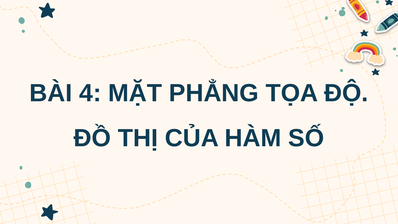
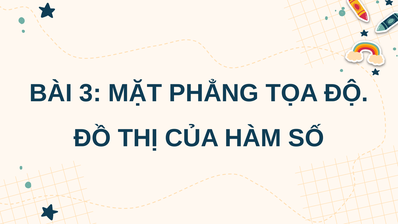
4: 4 -> 3
